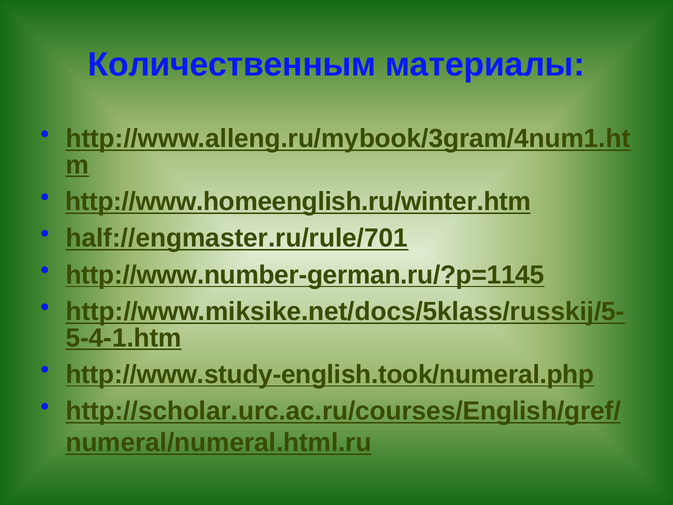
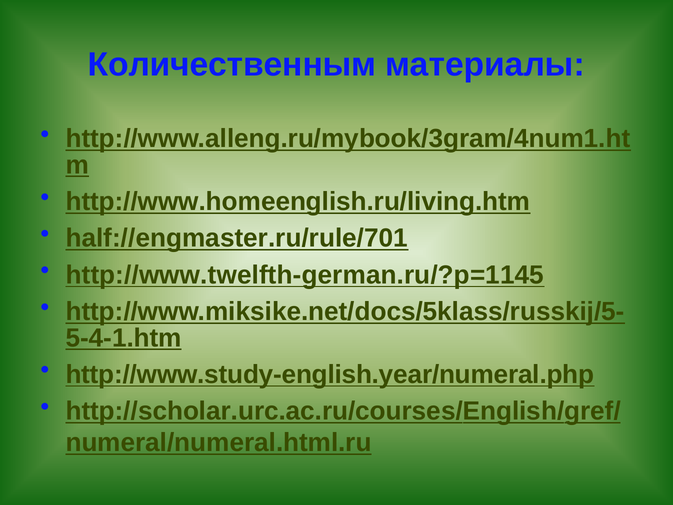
http://www.homeenglish.ru/winter.htm: http://www.homeenglish.ru/winter.htm -> http://www.homeenglish.ru/living.htm
http://www.number-german.ru/?p=1145: http://www.number-german.ru/?p=1145 -> http://www.twelfth-german.ru/?p=1145
http://www.study-english.took/numeral.php: http://www.study-english.took/numeral.php -> http://www.study-english.year/numeral.php
